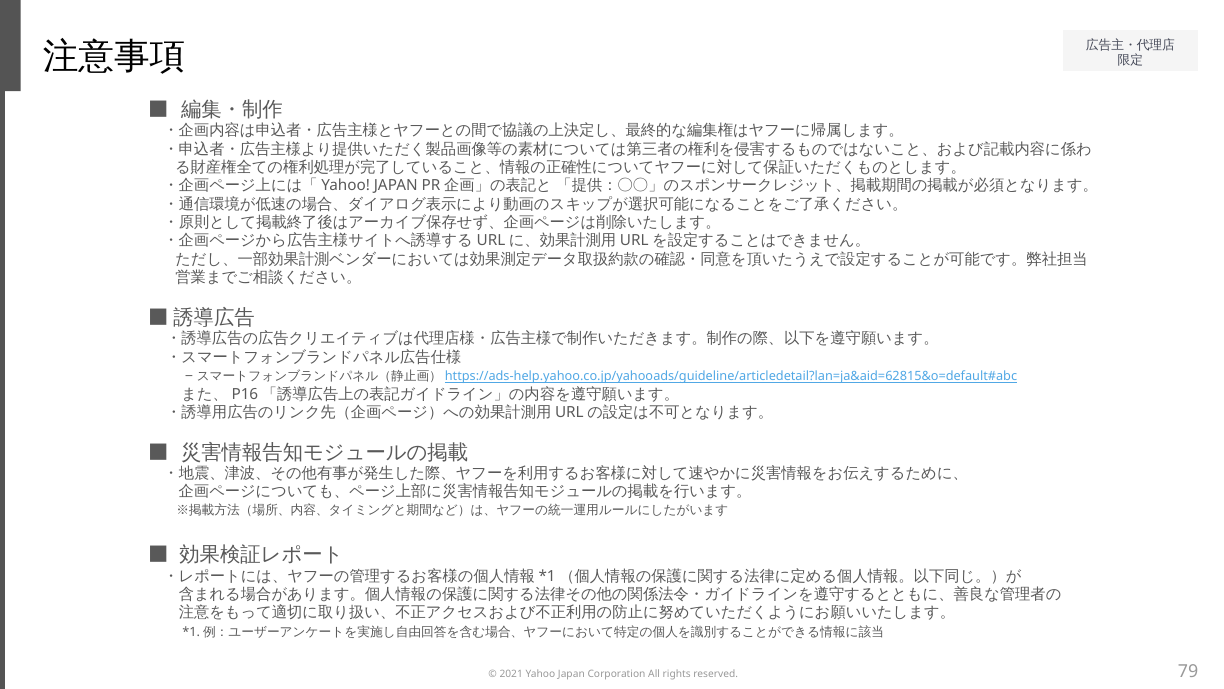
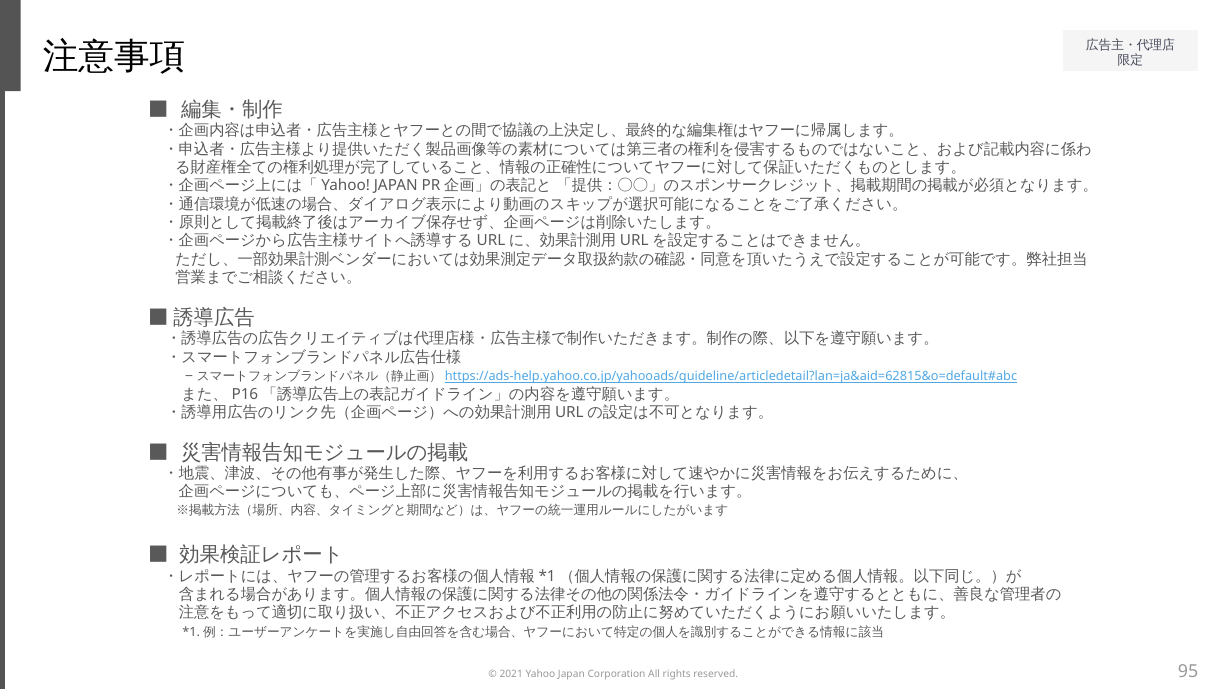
79: 79 -> 95
